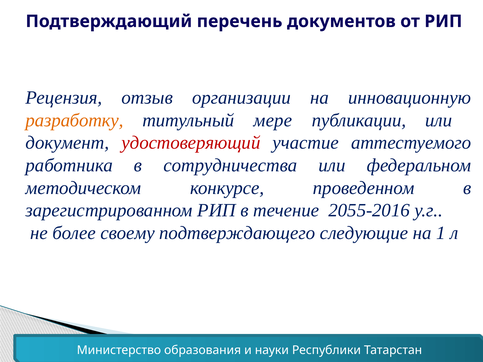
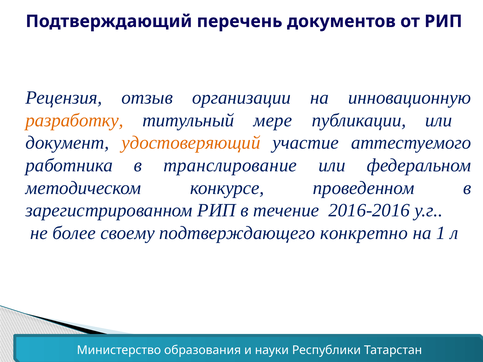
удостоверяющий colour: red -> orange
сотрудничества: сотрудничества -> транслирование
2055-2016: 2055-2016 -> 2016-2016
следующие: следующие -> конкретно
